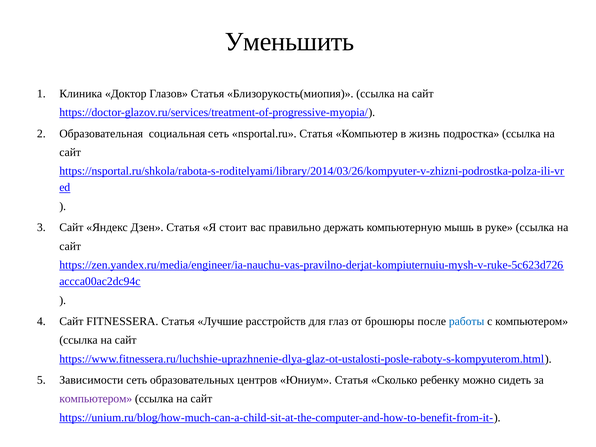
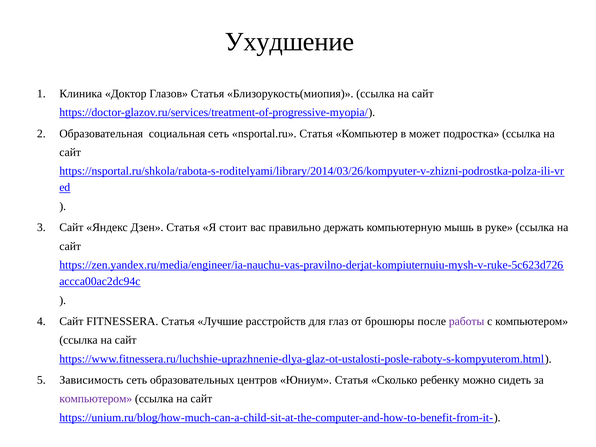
Уменьшить: Уменьшить -> Ухудшение
жизнь: жизнь -> может
работы colour: blue -> purple
Зависимости: Зависимости -> Зависимость
